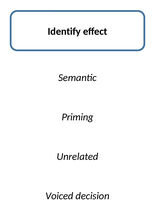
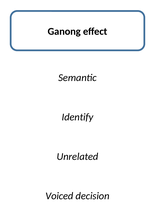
Identify: Identify -> Ganong
Priming: Priming -> Identify
